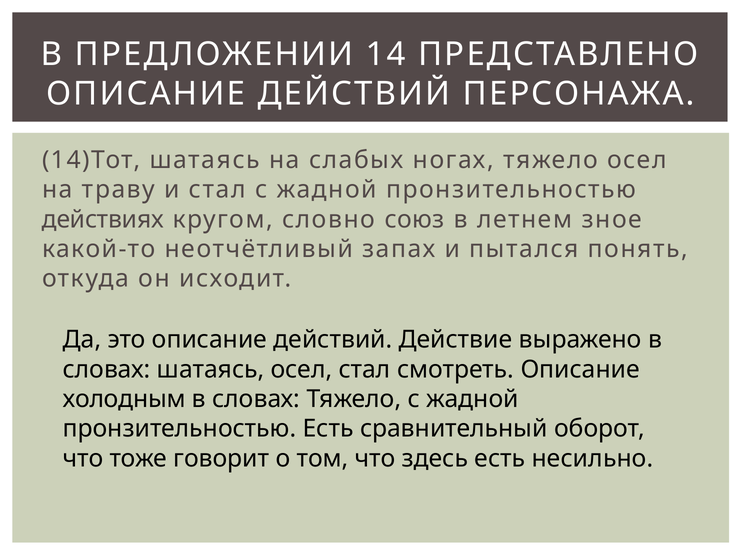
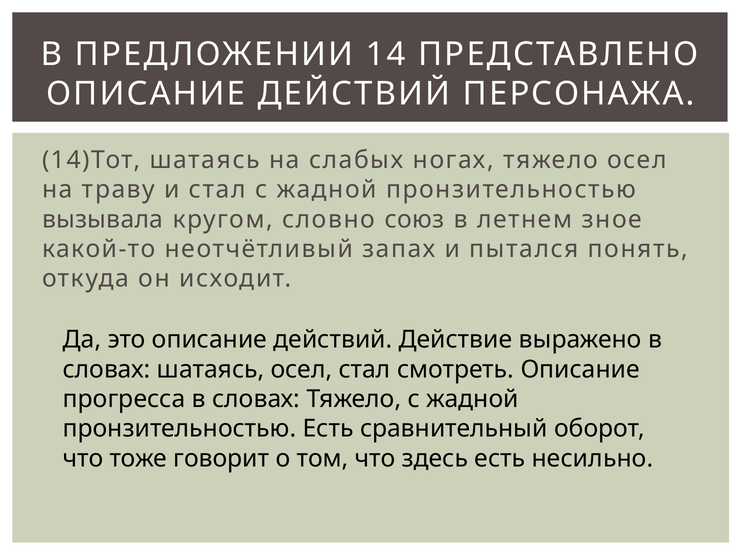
действиях: действиях -> вызывала
холодным: холодным -> прогресса
